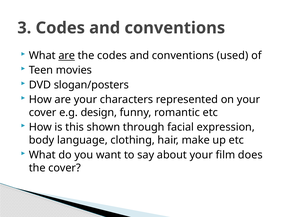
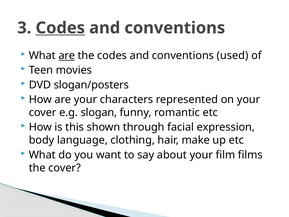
Codes at (60, 28) underline: none -> present
design: design -> slogan
does: does -> films
